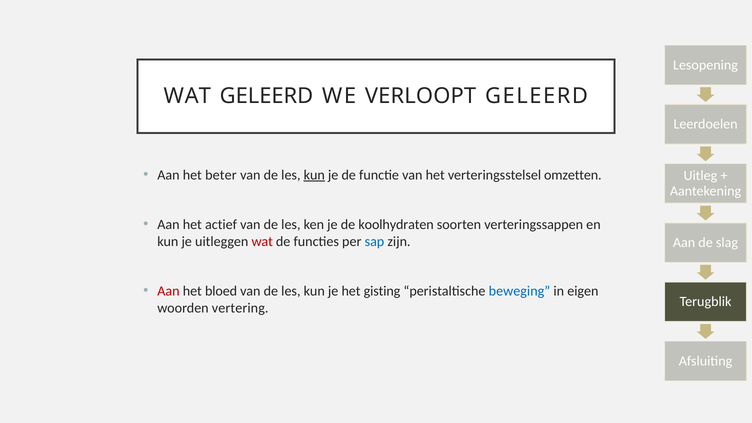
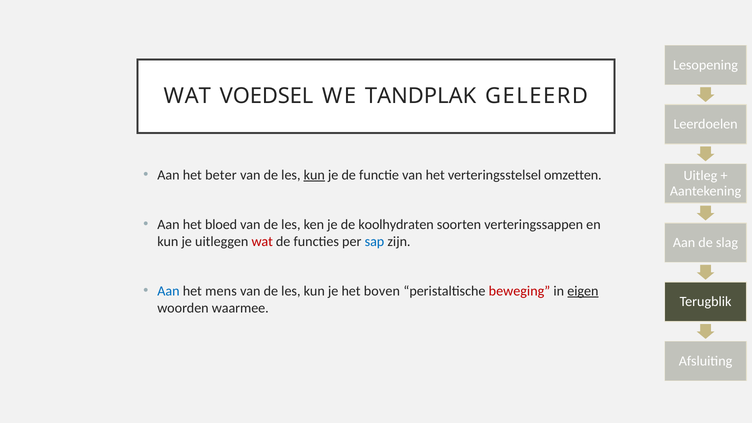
WAT GELEERD: GELEERD -> VOEDSEL
VERLOOPT: VERLOOPT -> TANDPLAK
actief: actief -> bloed
Aan at (168, 291) colour: red -> blue
bloed: bloed -> mens
gisting: gisting -> boven
beweging colour: blue -> red
eigen underline: none -> present
vertering: vertering -> waarmee
